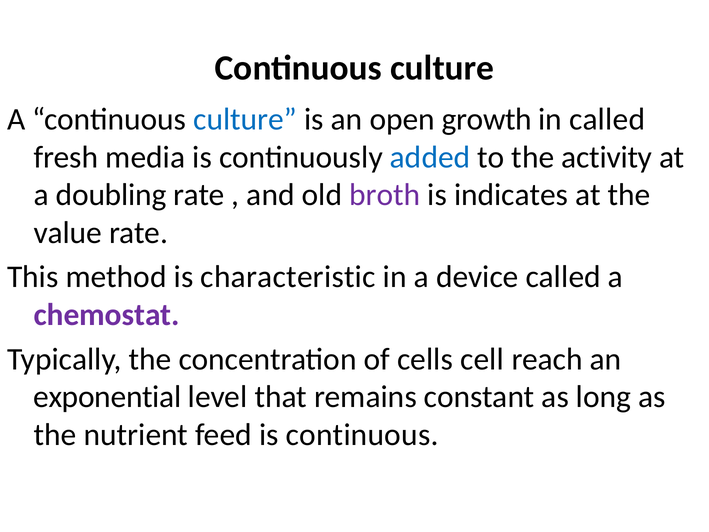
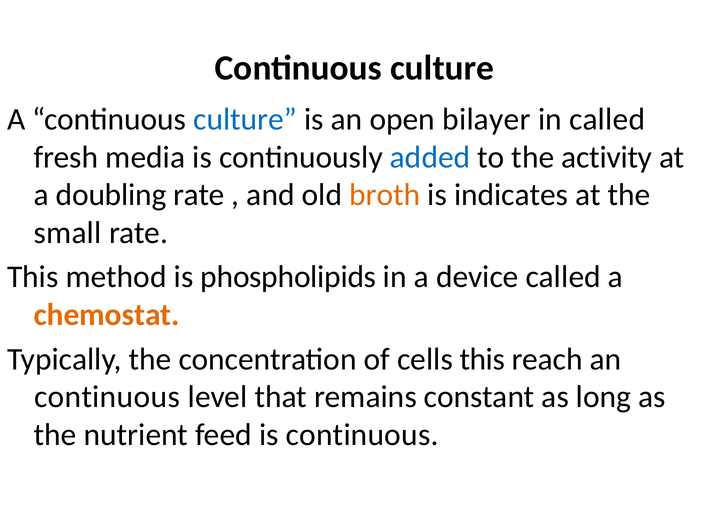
growth: growth -> bilayer
broth colour: purple -> orange
value: value -> small
characteristic: characteristic -> phospholipids
chemostat colour: purple -> orange
cells cell: cell -> this
exponential at (107, 397): exponential -> continuous
